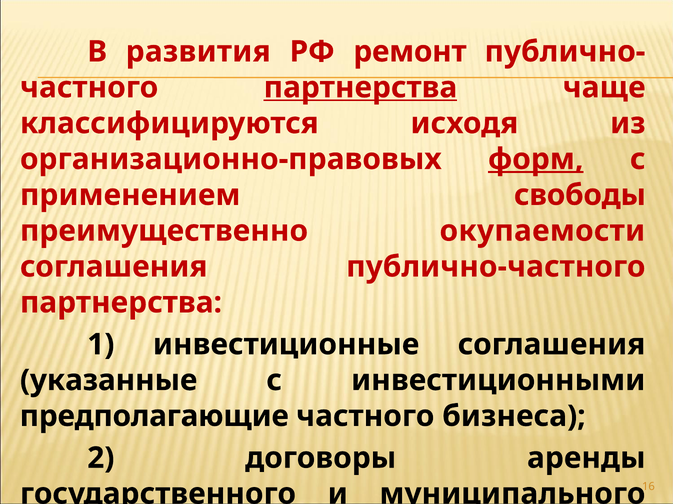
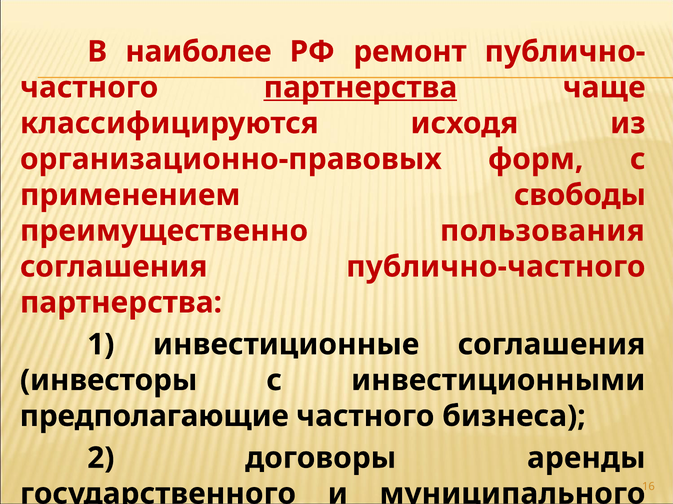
развития: развития -> наиболее
форм underline: present -> none
окупаемости: окупаемости -> пользования
указанные: указанные -> инвесторы
